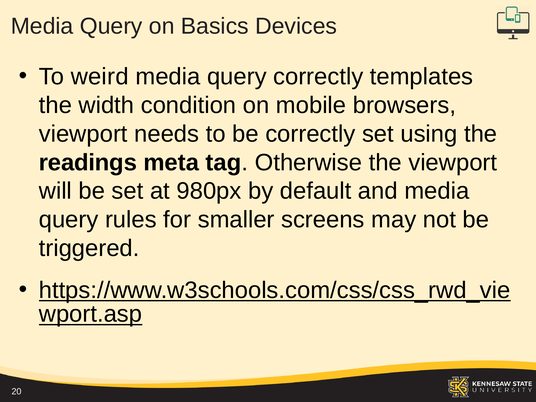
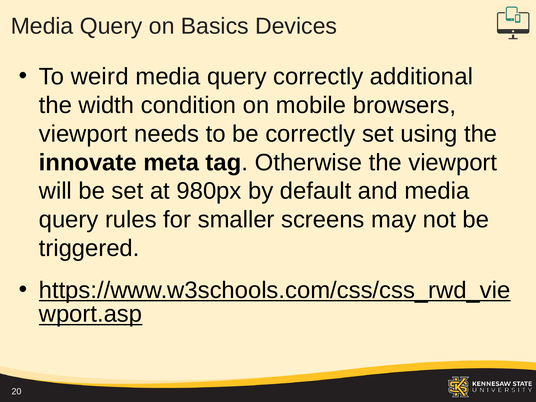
templates: templates -> additional
readings: readings -> innovate
